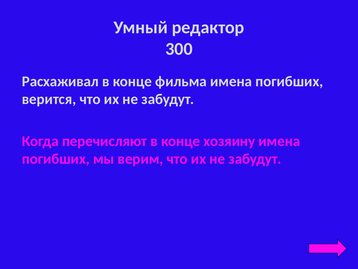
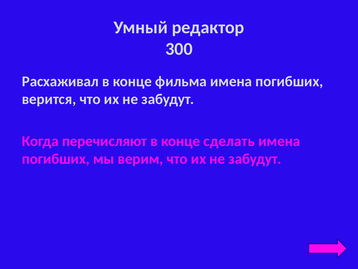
хозяину: хозяину -> сделать
